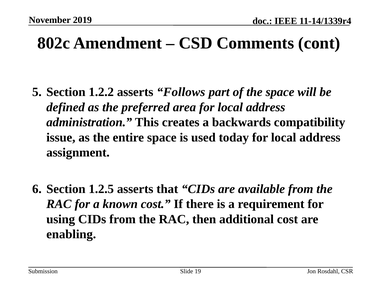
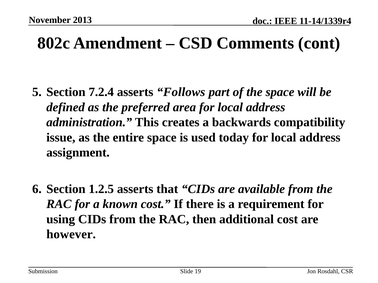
2019: 2019 -> 2013
1.2.2: 1.2.2 -> 7.2.4
enabling: enabling -> however
